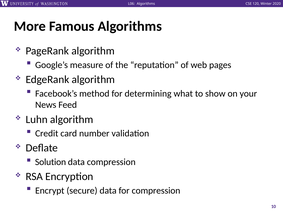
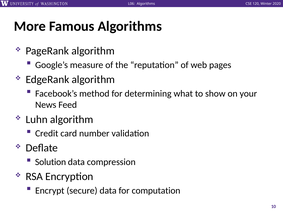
for compression: compression -> computation
